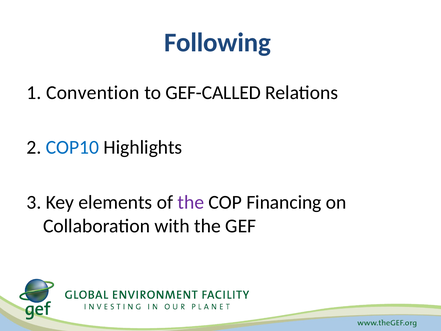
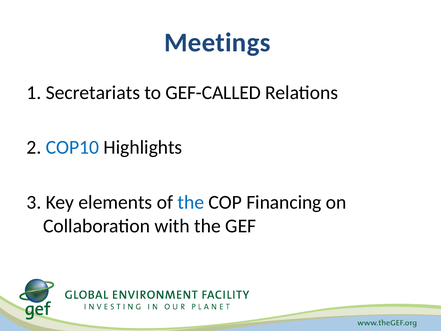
Following: Following -> Meetings
Convention: Convention -> Secretariats
the at (191, 202) colour: purple -> blue
